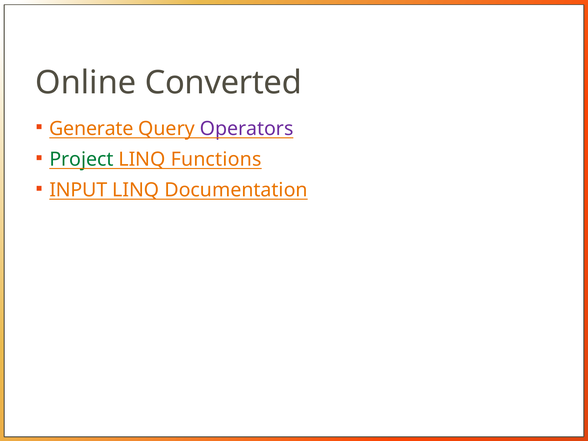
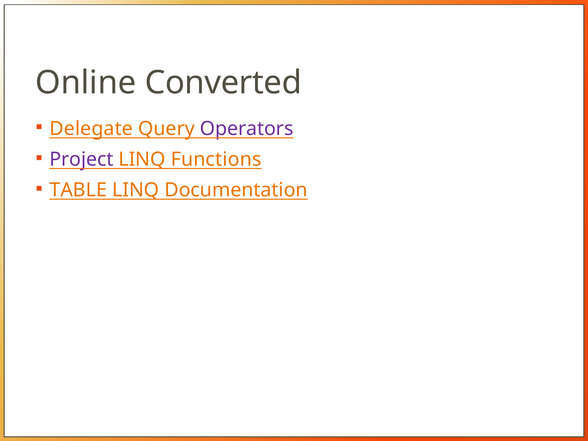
Generate: Generate -> Delegate
Project colour: green -> purple
INPUT: INPUT -> TABLE
